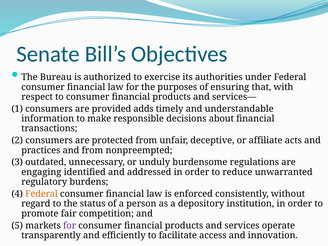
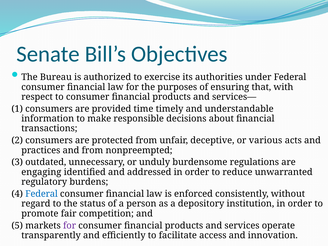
adds: adds -> time
affiliate: affiliate -> various
Federal at (42, 194) colour: orange -> blue
